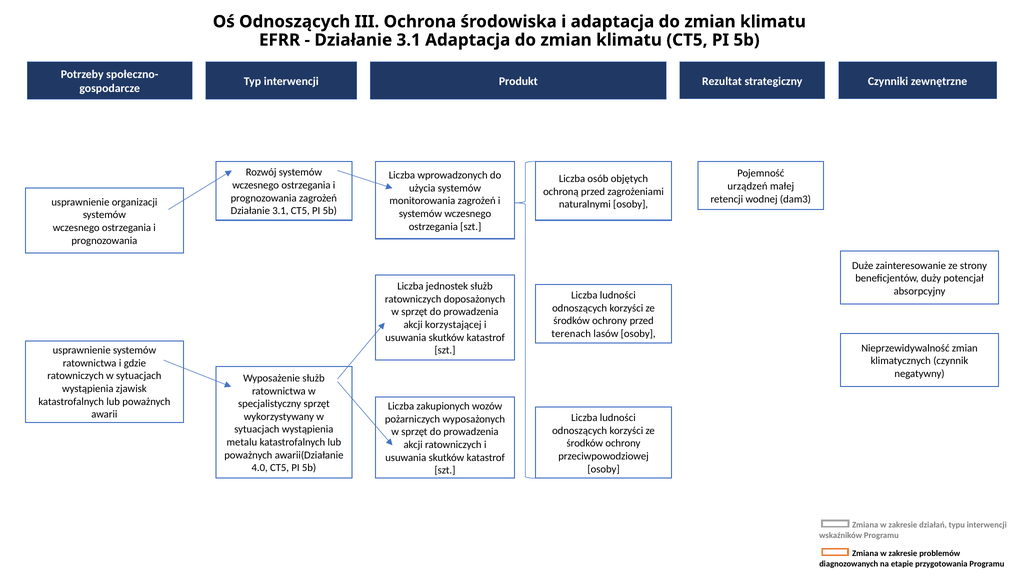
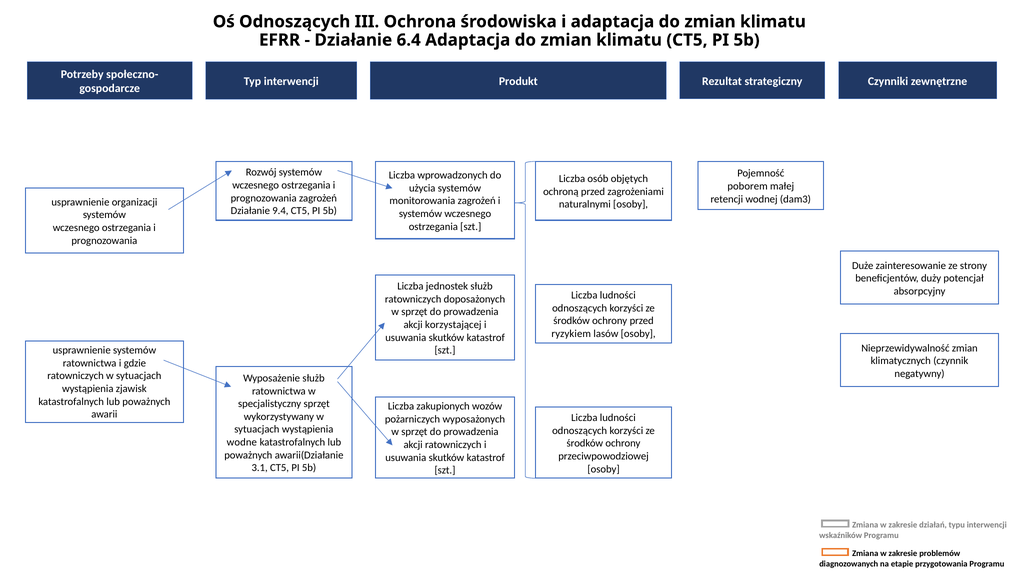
3.1 at (409, 40): 3.1 -> 6.4
urządzeń: urządzeń -> poborem
3.1 at (280, 211): 3.1 -> 9.4
terenach: terenach -> ryzykiem
metalu: metalu -> wodne
4.0: 4.0 -> 3.1
